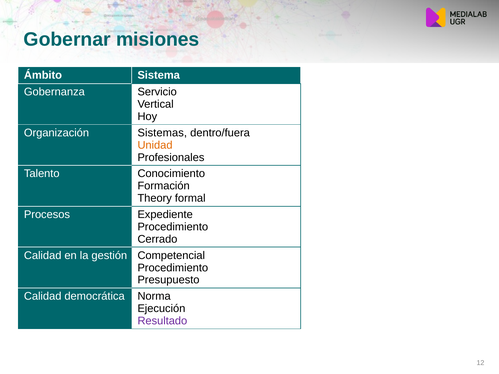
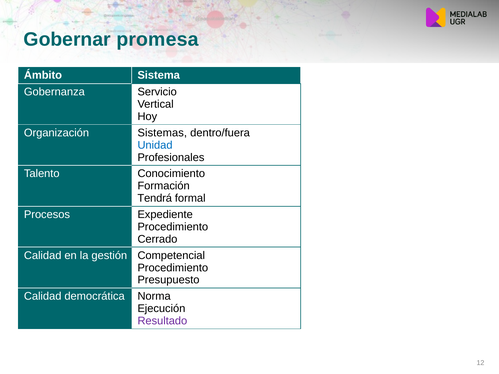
misiones: misiones -> promesa
Unidad colour: orange -> blue
Theory: Theory -> Tendrá
